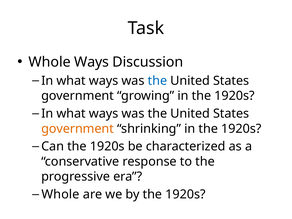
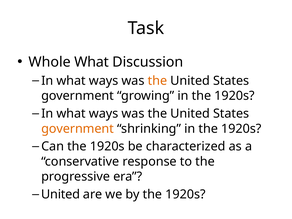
Whole Ways: Ways -> What
the at (157, 81) colour: blue -> orange
Whole at (60, 194): Whole -> United
